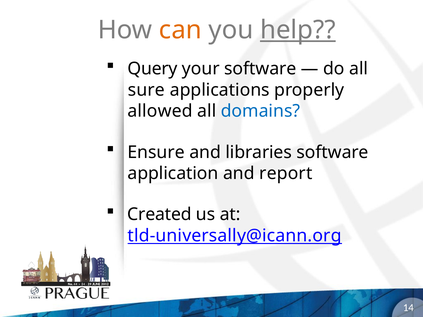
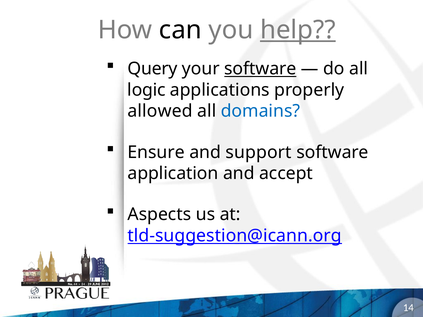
can colour: orange -> black
software at (260, 69) underline: none -> present
sure: sure -> logic
libraries: libraries -> support
report: report -> accept
Created: Created -> Aspects
tld-universally@icann.org: tld-universally@icann.org -> tld-suggestion@icann.org
